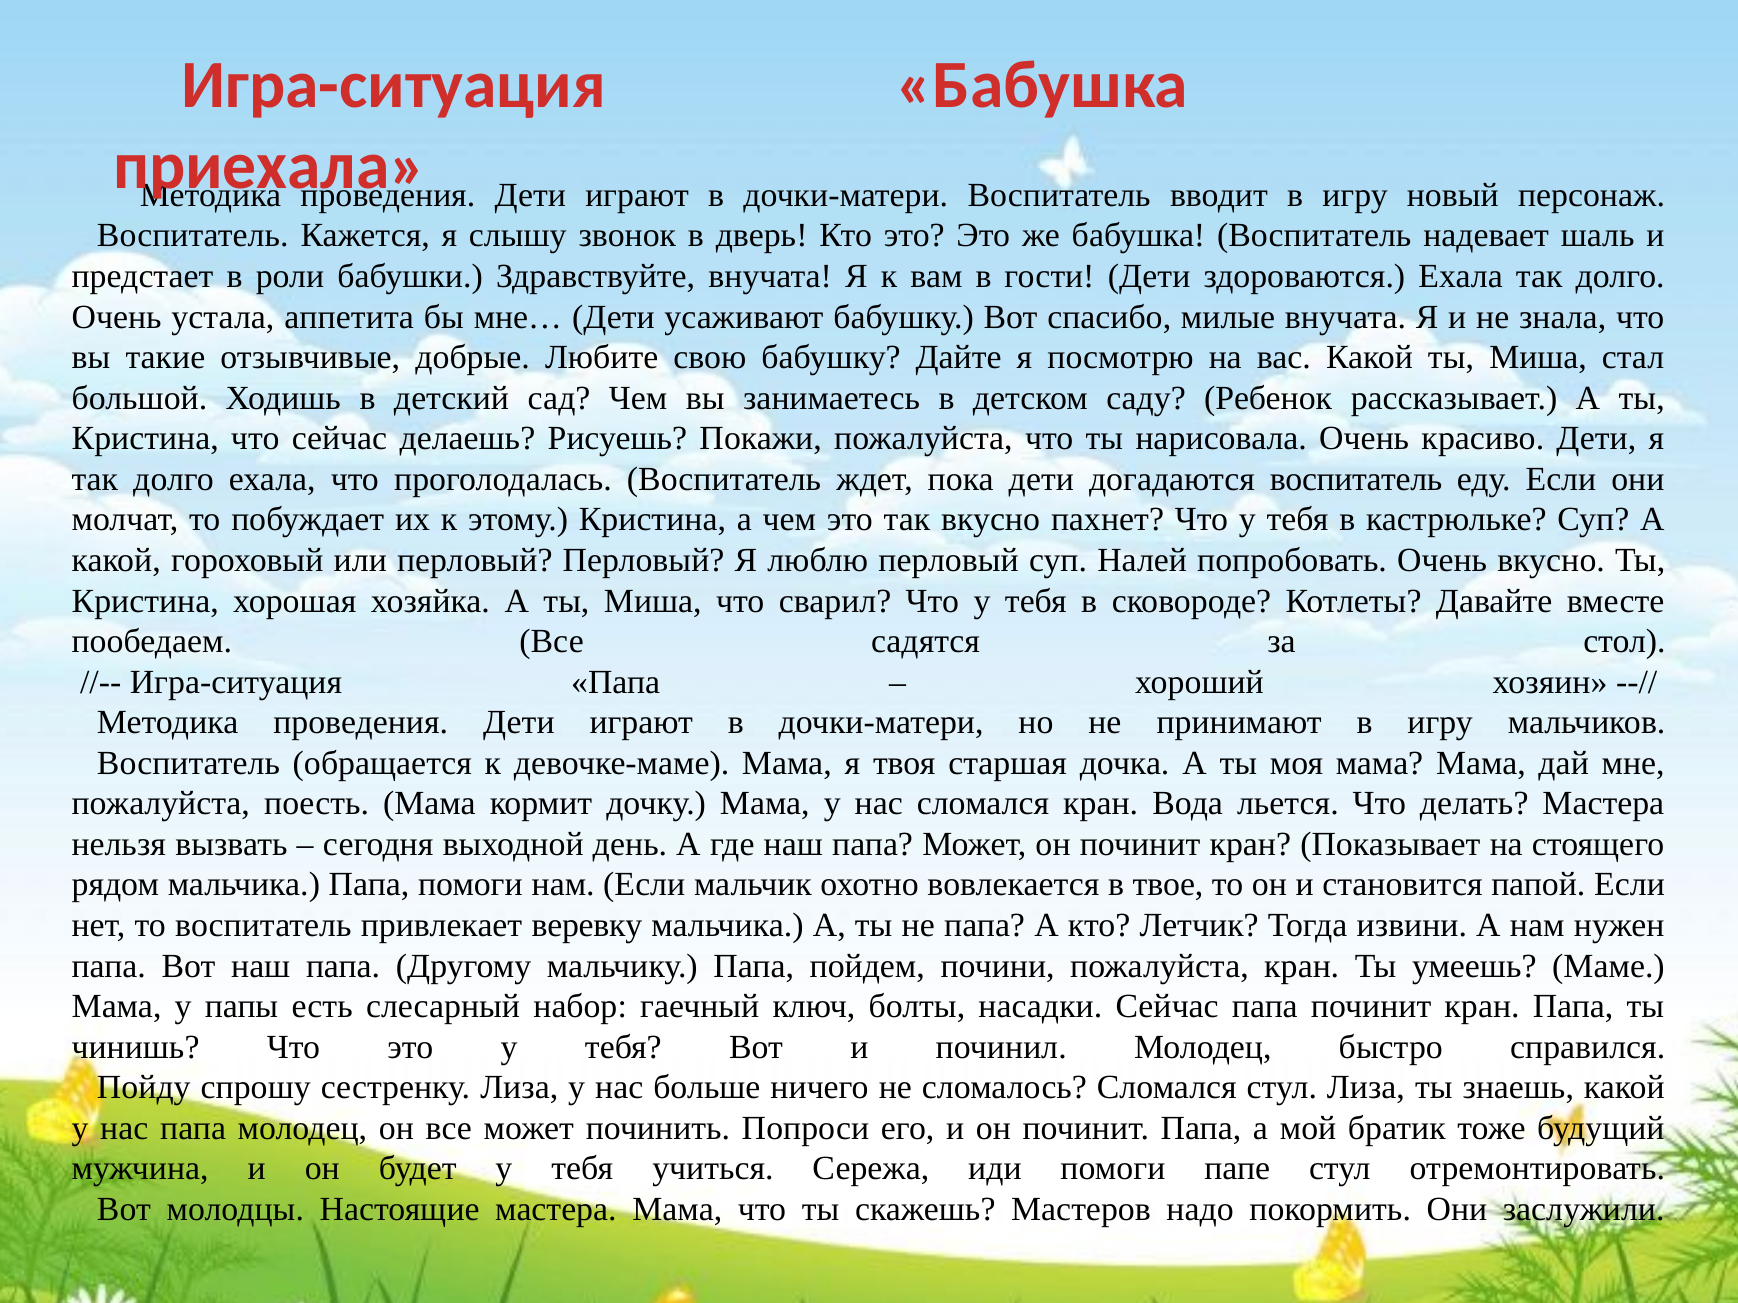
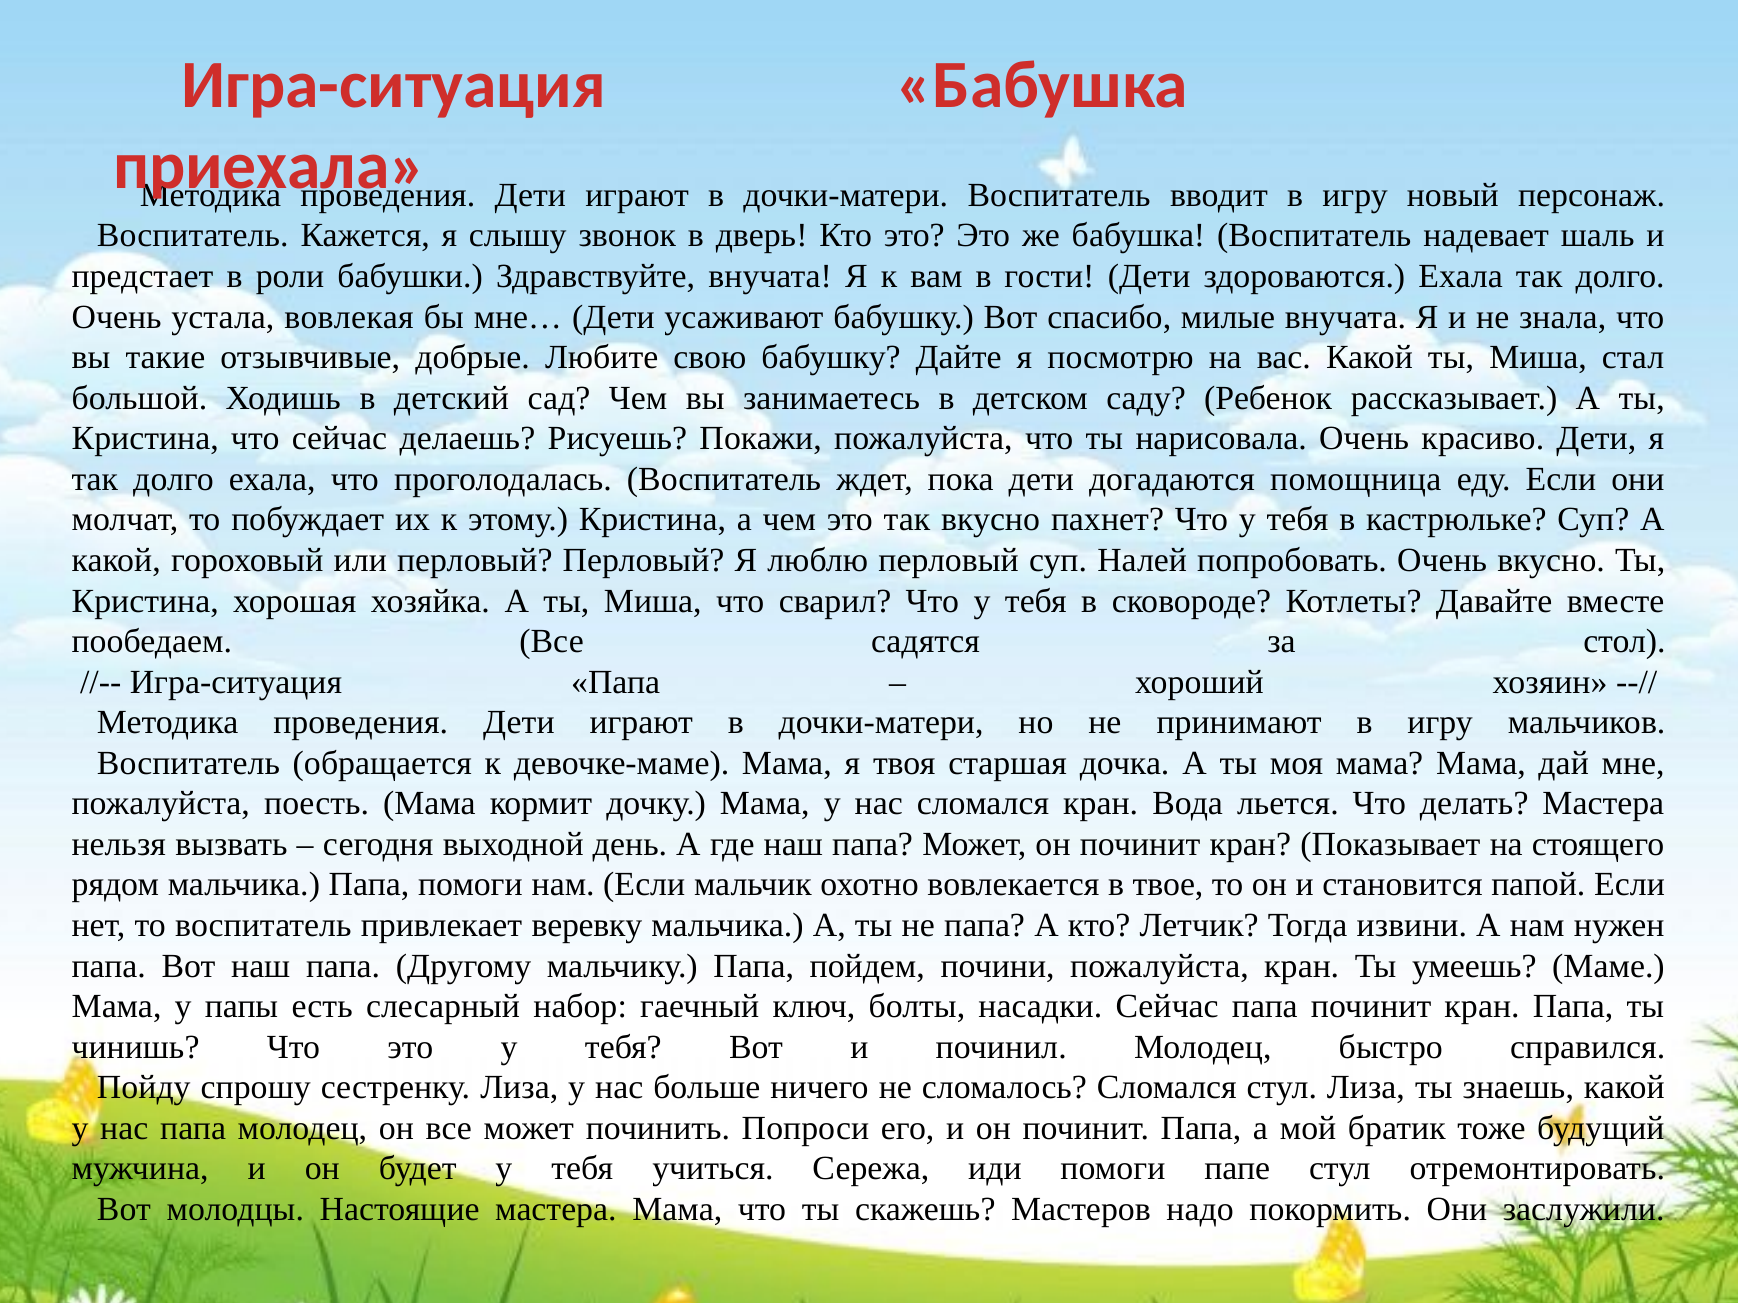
аппетита: аппетита -> вовлекая
догадаются воспитатель: воспитатель -> помощница
